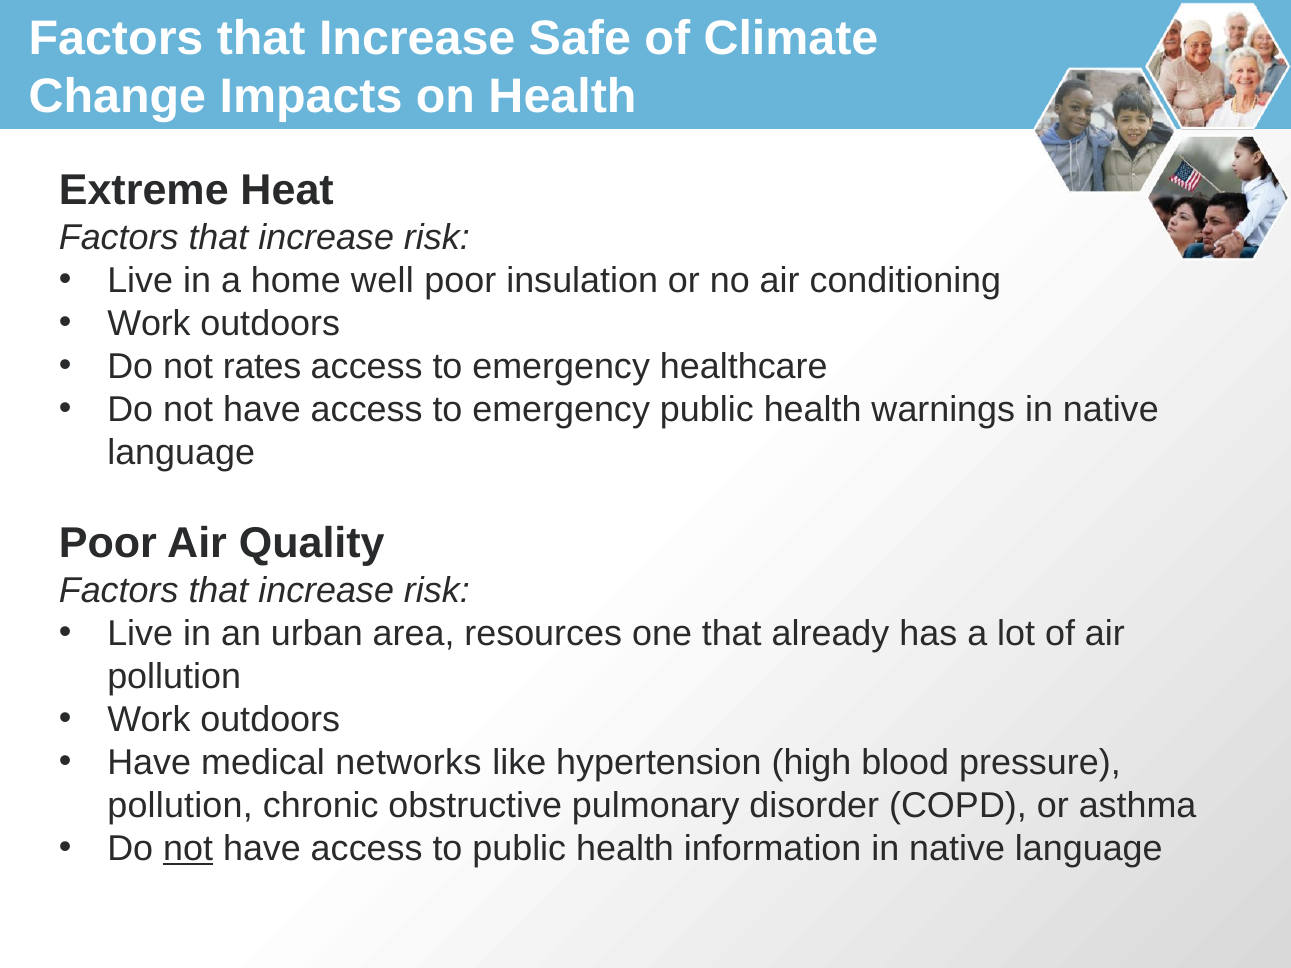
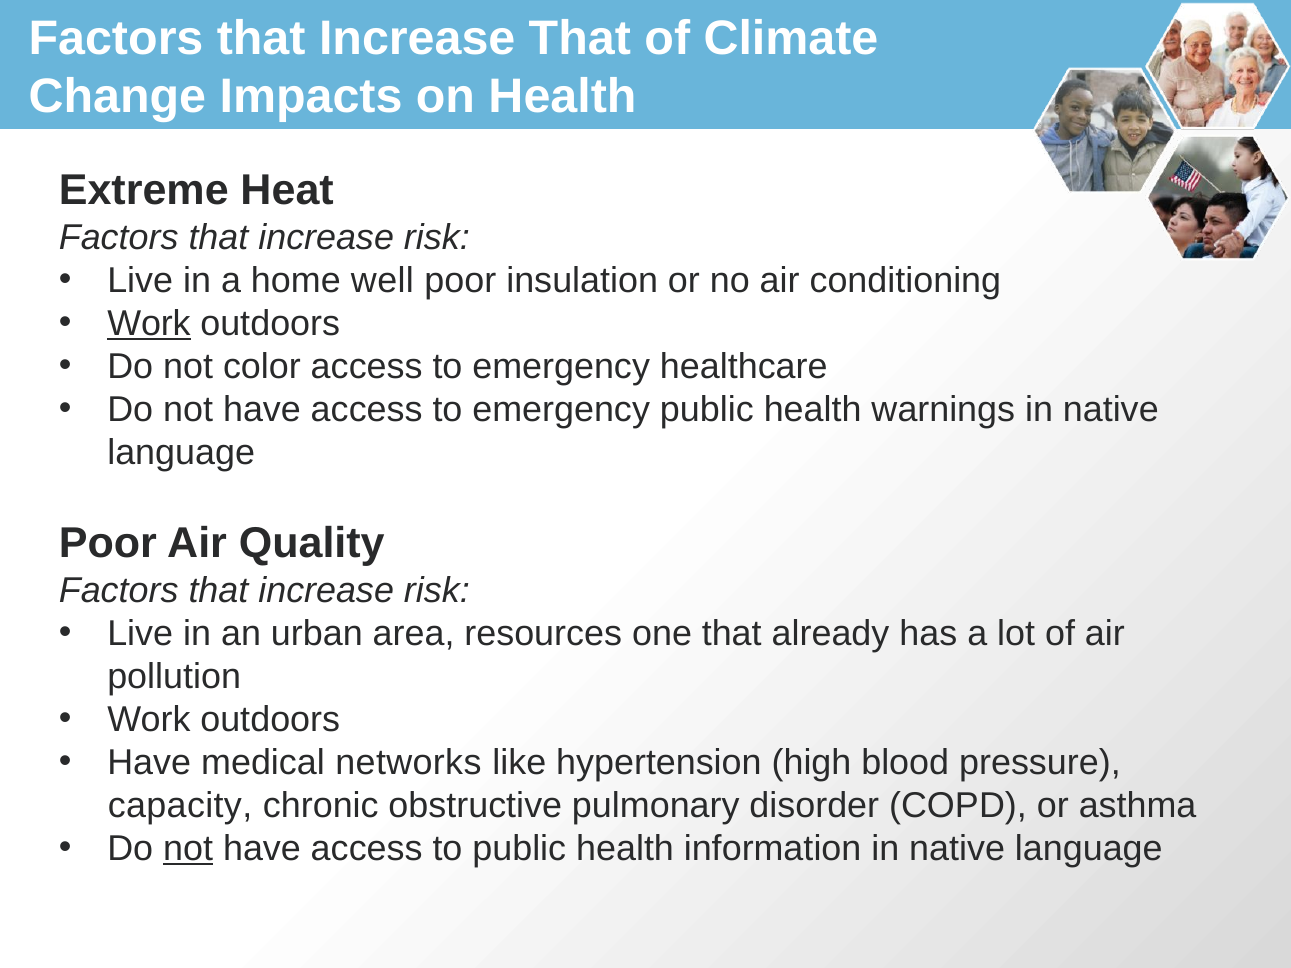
Increase Safe: Safe -> That
Work at (149, 324) underline: none -> present
rates: rates -> color
pollution at (180, 806): pollution -> capacity
